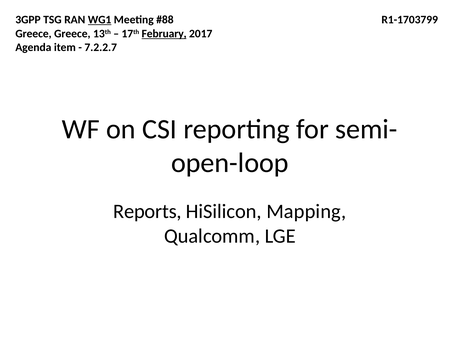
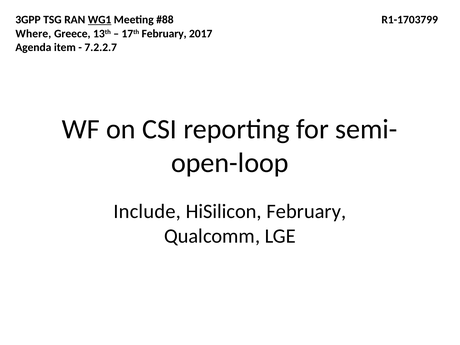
Greece at (33, 34): Greece -> Where
February at (164, 34) underline: present -> none
Reports: Reports -> Include
HiSilicon Mapping: Mapping -> February
